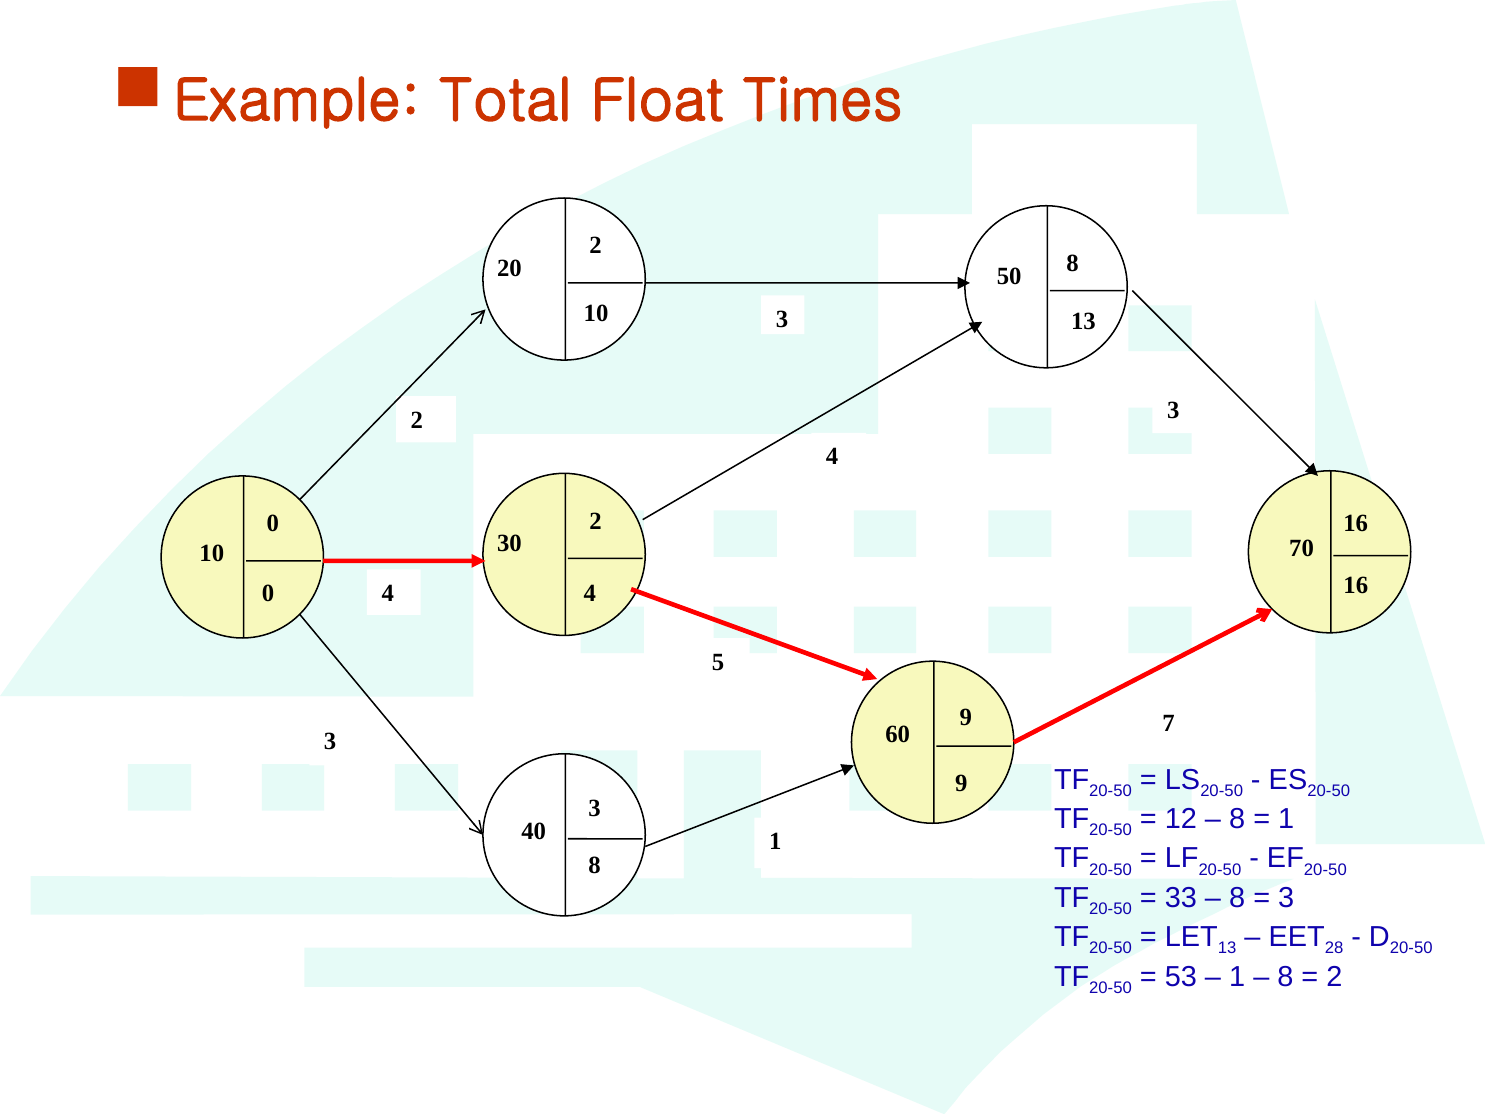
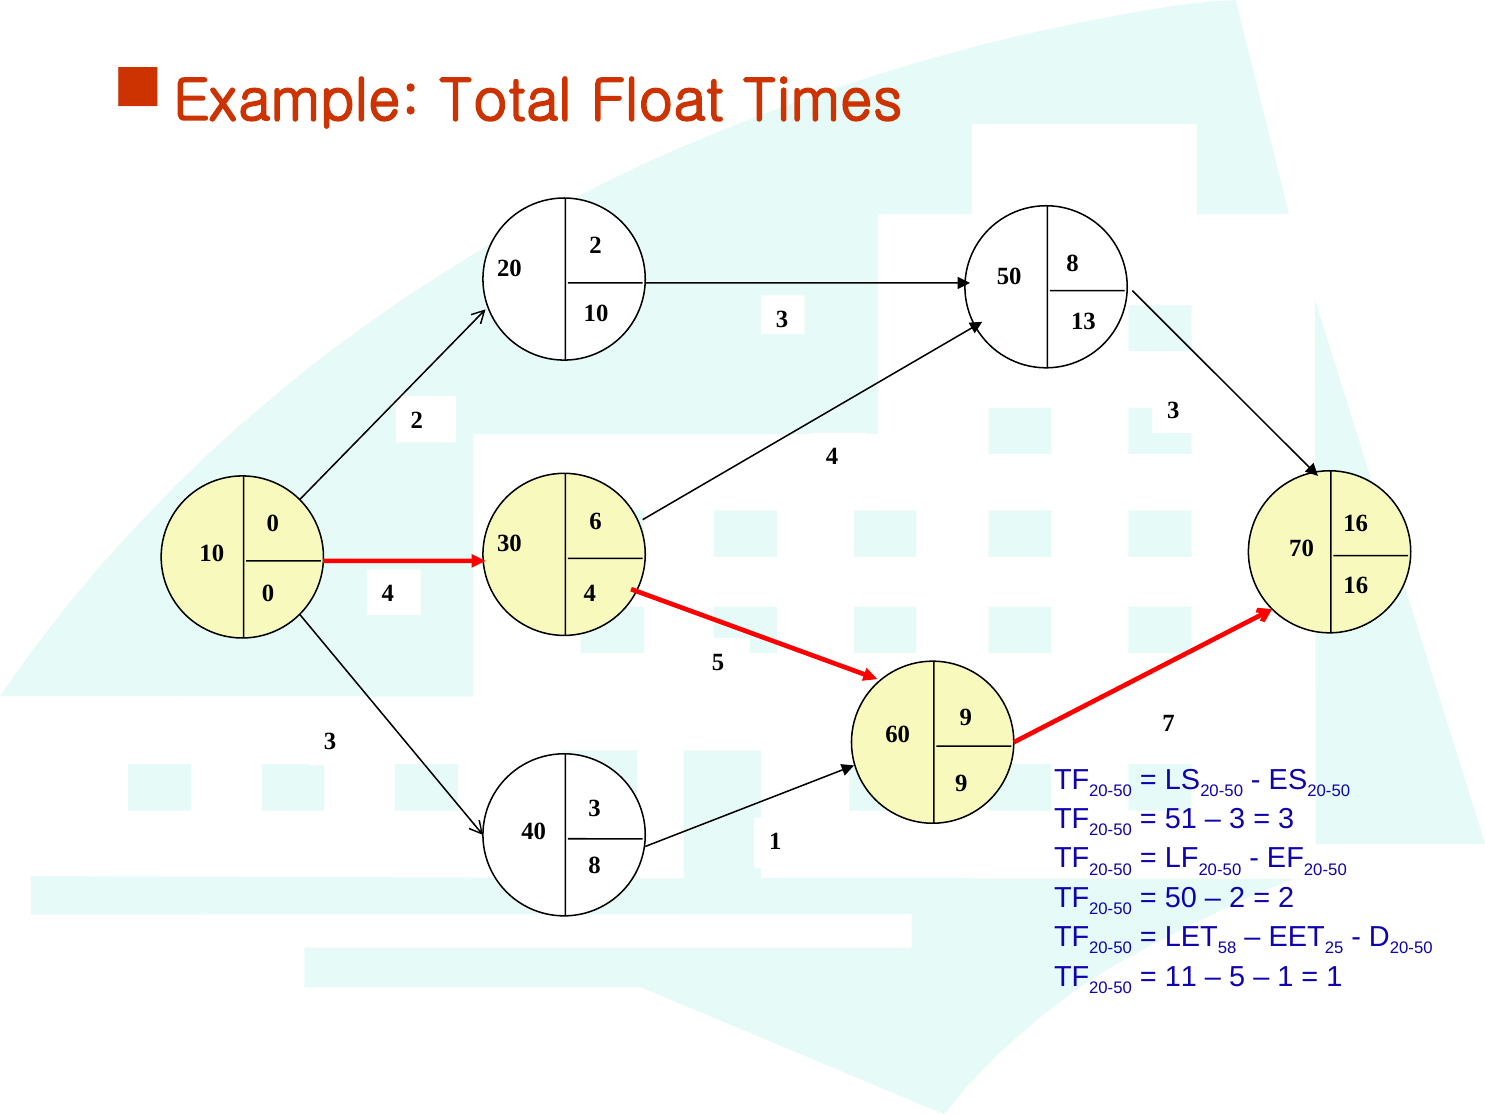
0 2: 2 -> 6
12: 12 -> 51
8 at (1237, 819): 8 -> 3
1 at (1286, 819): 1 -> 3
33 at (1181, 898): 33 -> 50
8 at (1237, 898): 8 -> 2
3 at (1286, 898): 3 -> 2
13 at (1227, 948): 13 -> 58
28: 28 -> 25
53: 53 -> 11
1 at (1237, 976): 1 -> 5
8 at (1285, 976): 8 -> 1
2 at (1335, 976): 2 -> 1
